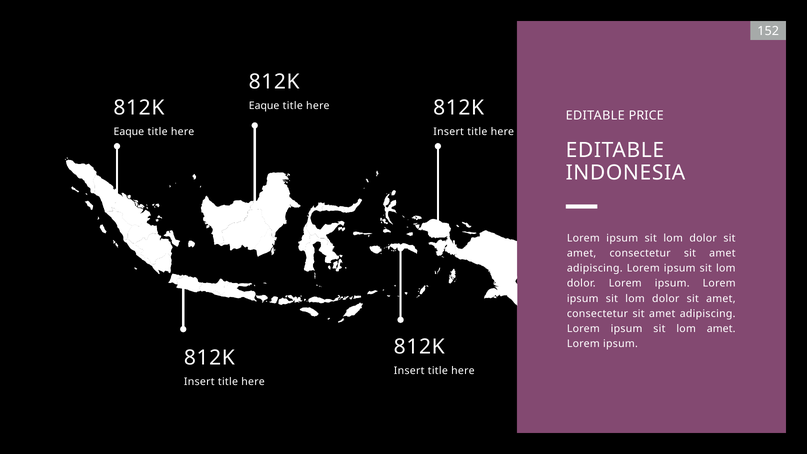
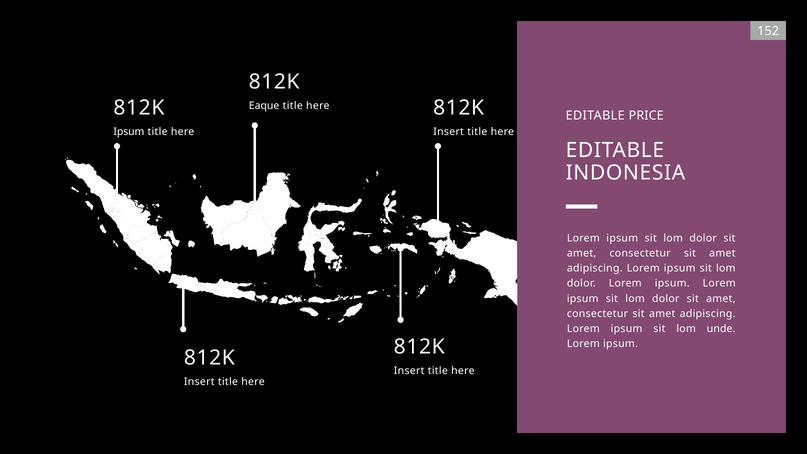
Eaque at (129, 132): Eaque -> Ipsum
lom amet: amet -> unde
